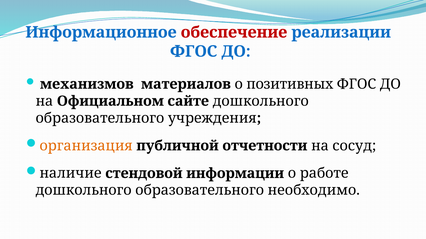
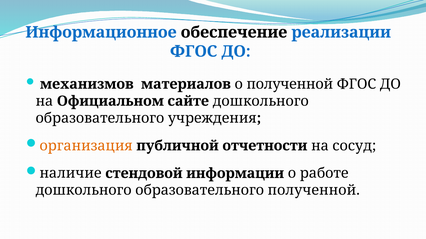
обеспечение colour: red -> black
о позитивных: позитивных -> полученной
образовательного необходимо: необходимо -> полученной
